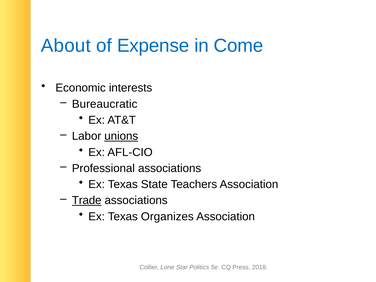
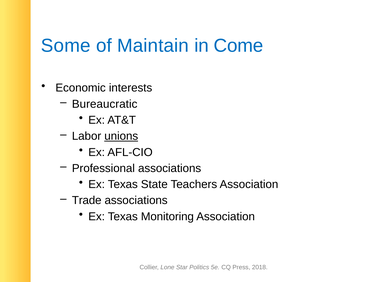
About: About -> Some
Expense: Expense -> Maintain
Trade underline: present -> none
Organizes: Organizes -> Monitoring
